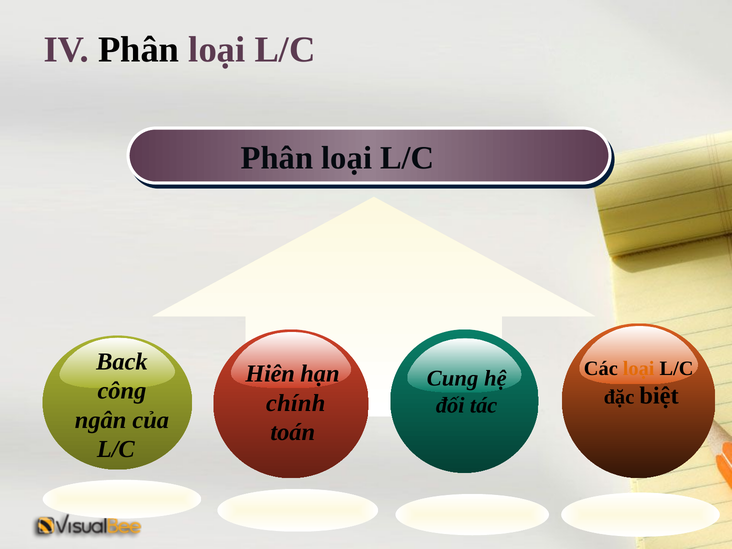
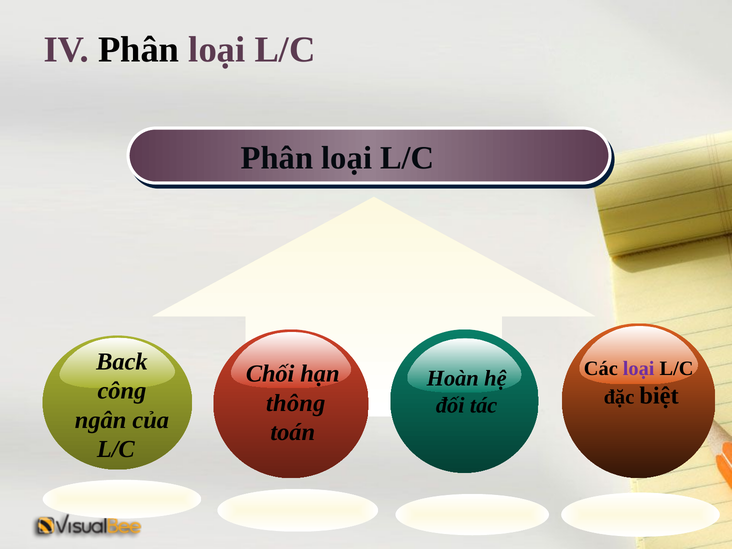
loại at (639, 368) colour: orange -> purple
Hiên: Hiên -> Chối
Cung: Cung -> Hoàn
chính: chính -> thông
